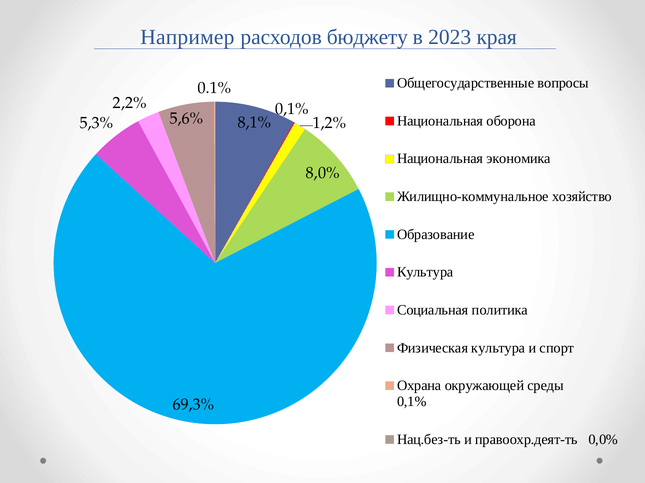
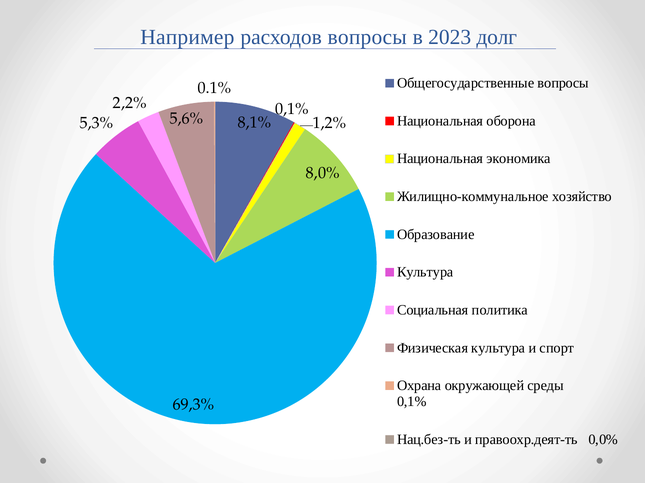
расходов бюджету: бюджету -> вопросы
края: края -> долг
